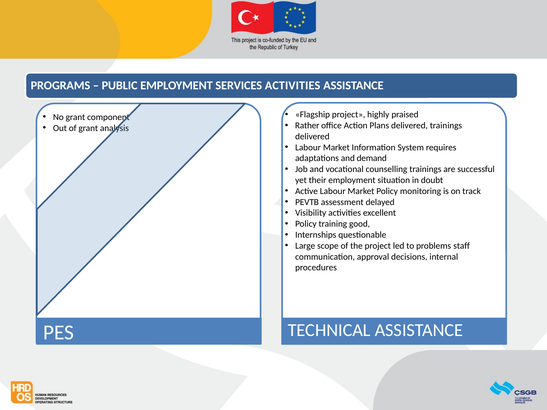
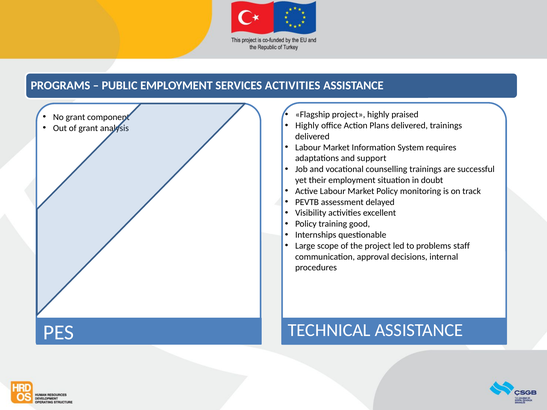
Rather at (307, 126): Rather -> Highly
demand: demand -> support
